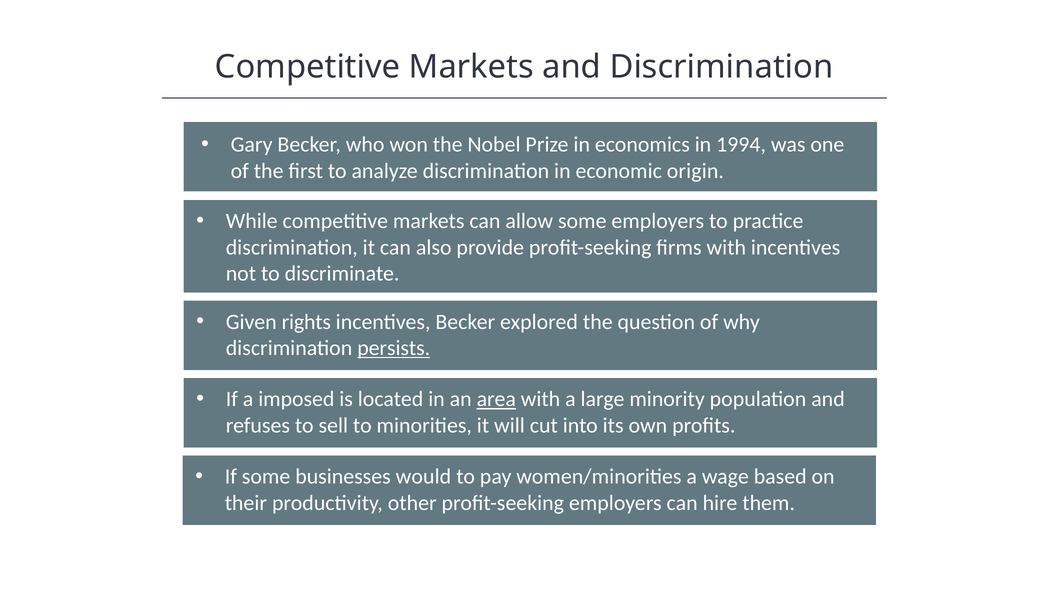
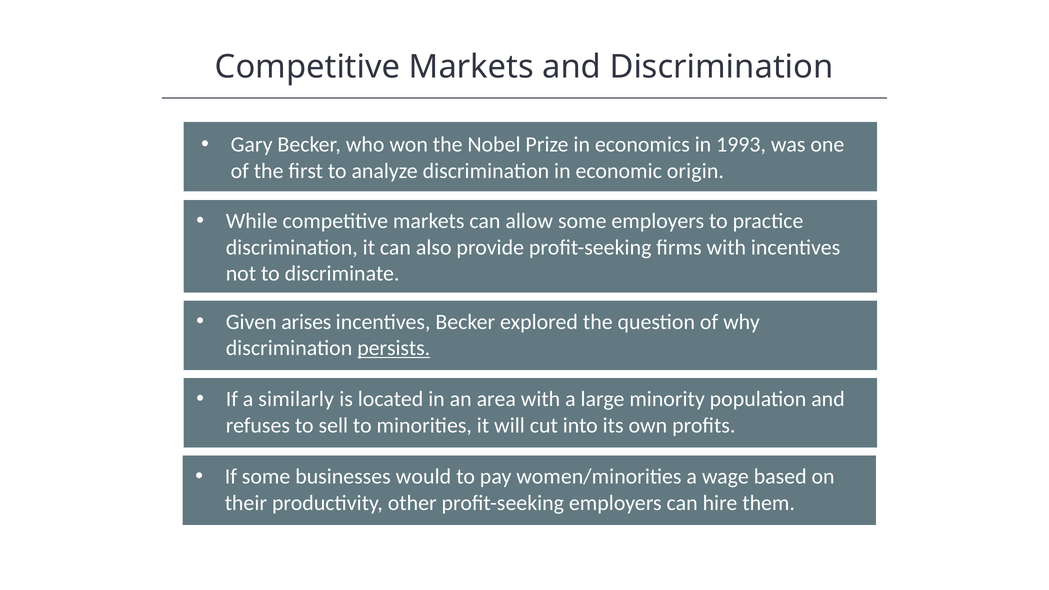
1994: 1994 -> 1993
rights: rights -> arises
imposed: imposed -> similarly
area underline: present -> none
